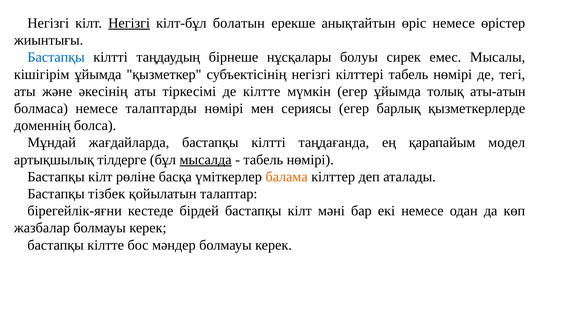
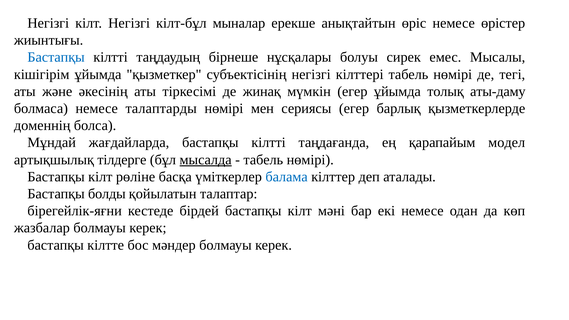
Негізгі at (129, 23) underline: present -> none
болатын: болатын -> мыналар
де кілтте: кілтте -> жинақ
аты-атын: аты-атын -> аты-даму
балама colour: orange -> blue
тізбек: тізбек -> болды
